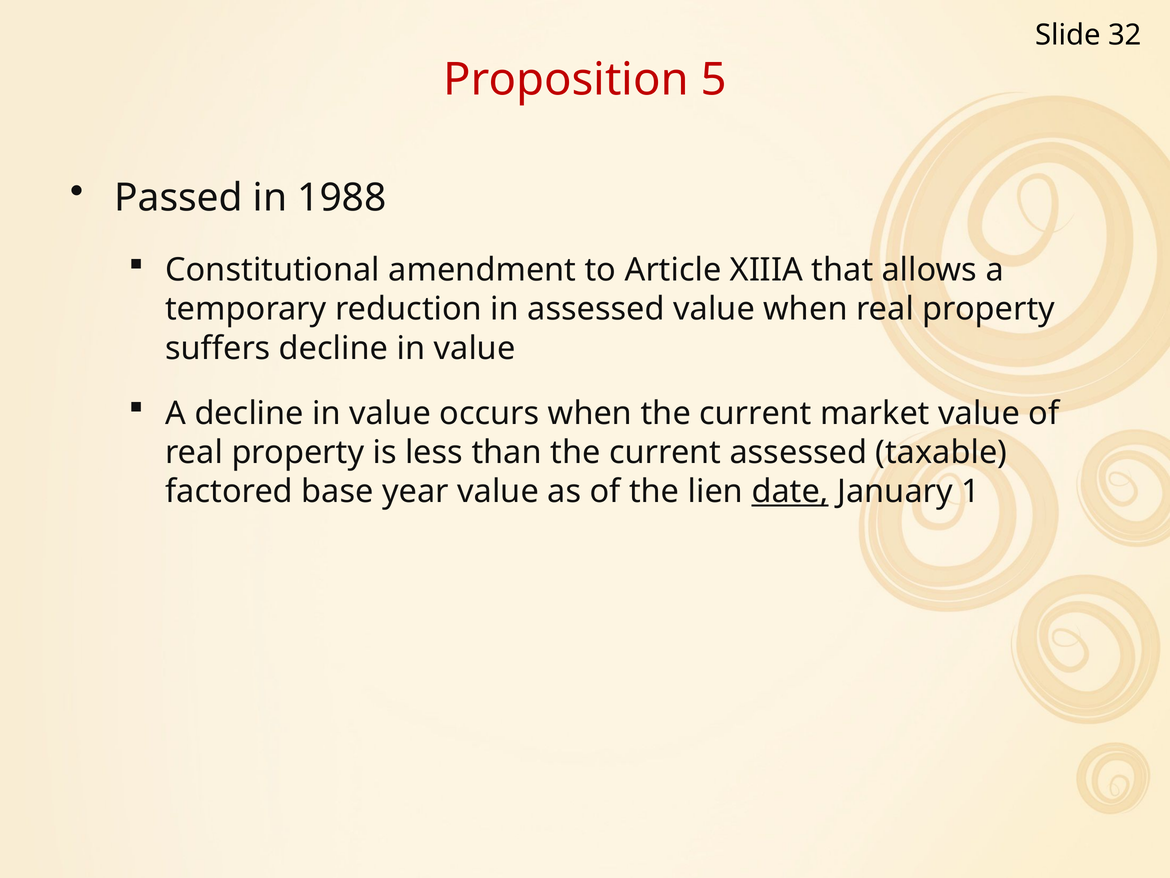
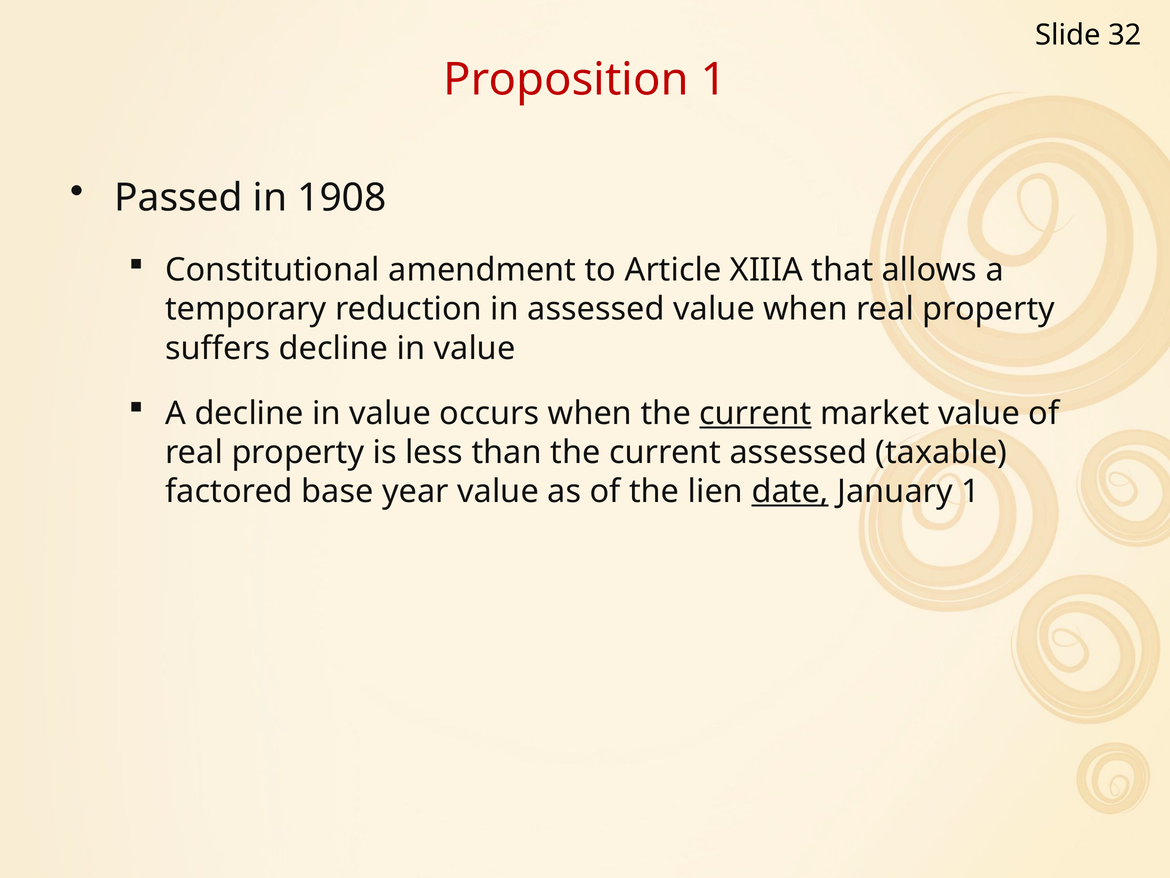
Proposition 5: 5 -> 1
1988: 1988 -> 1908
current at (755, 413) underline: none -> present
